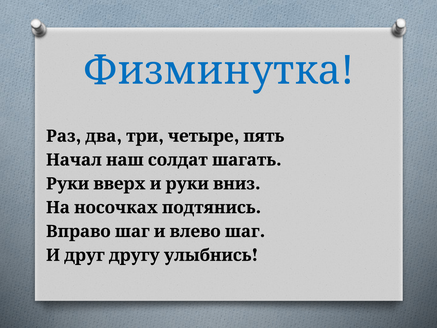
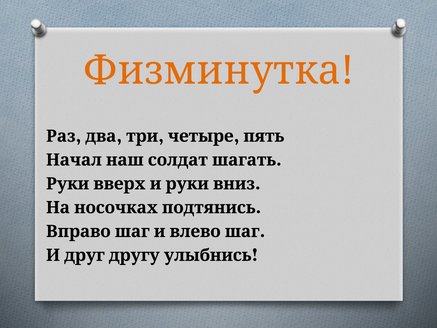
Физминутка colour: blue -> orange
